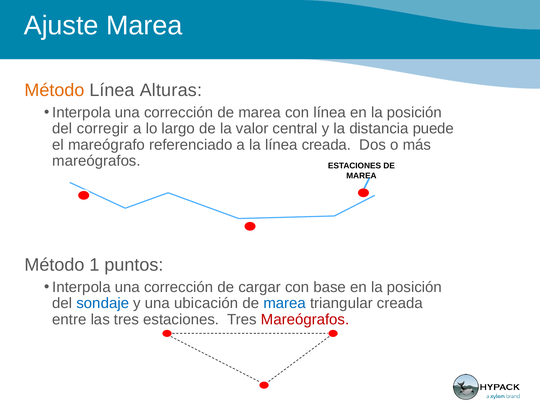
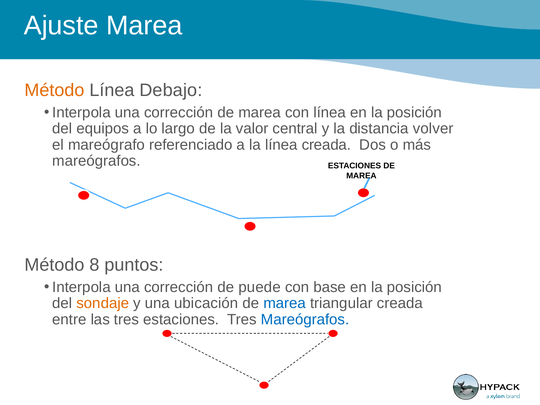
Alturas: Alturas -> Debajo
corregir: corregir -> equipos
puede: puede -> volver
1: 1 -> 8
cargar: cargar -> puede
sondaje colour: blue -> orange
Mareógrafos at (305, 320) colour: red -> blue
